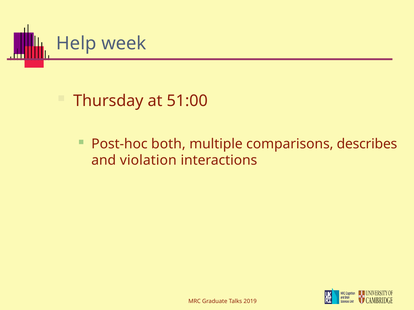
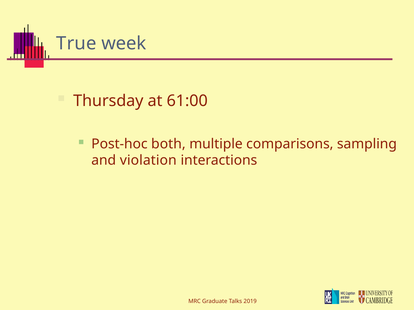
Help: Help -> True
51:00: 51:00 -> 61:00
describes: describes -> sampling
